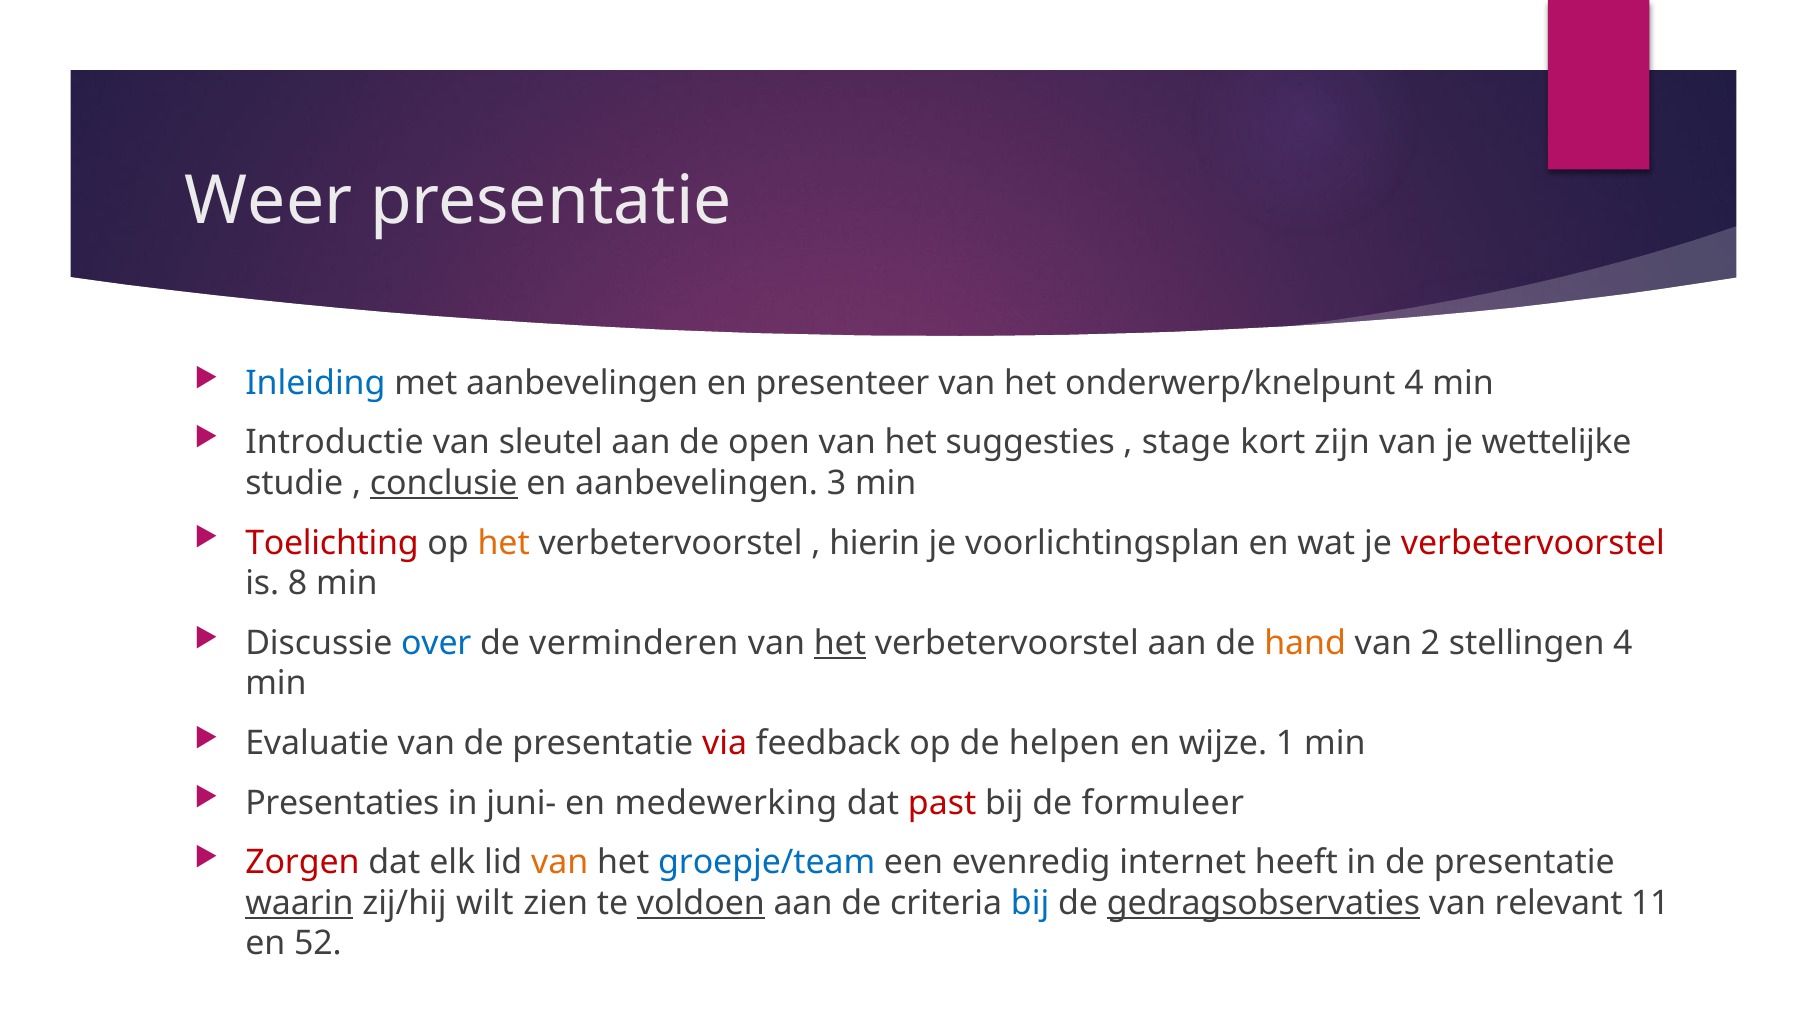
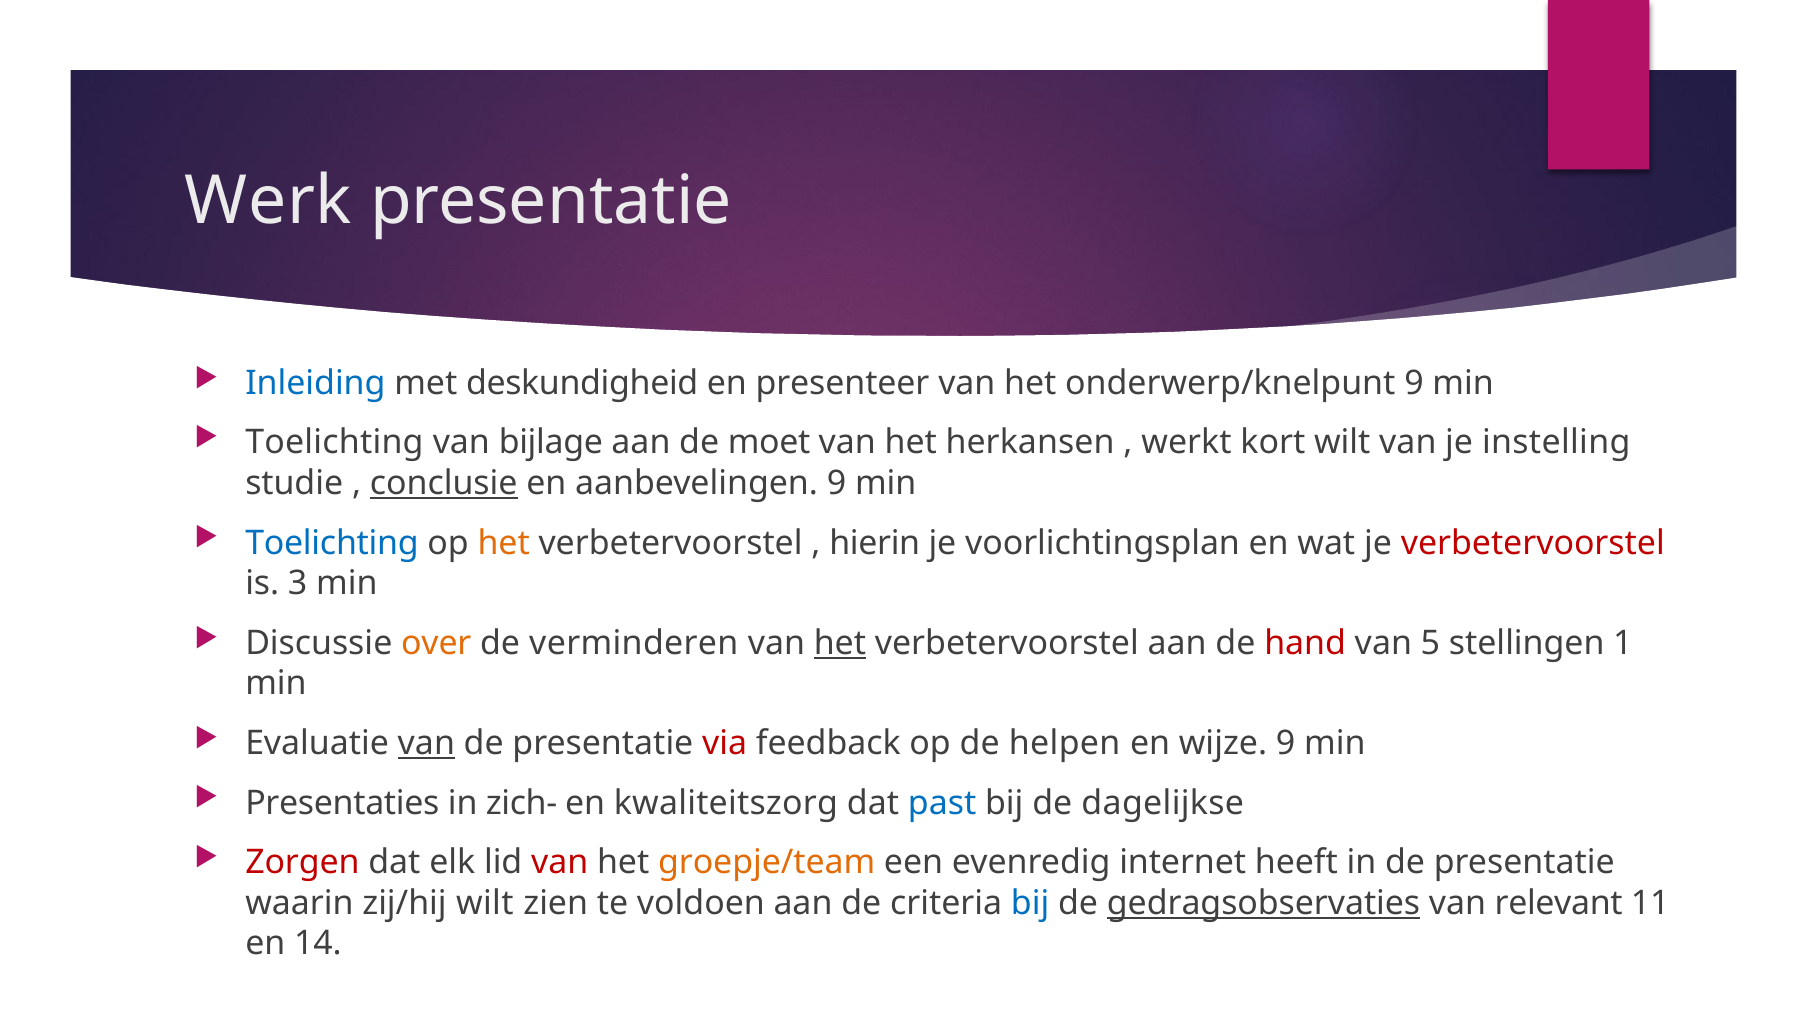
Weer: Weer -> Werk
met aanbevelingen: aanbevelingen -> deskundigheid
onderwerp/knelpunt 4: 4 -> 9
Introductie at (334, 443): Introductie -> Toelichting
sleutel: sleutel -> bijlage
open: open -> moet
suggesties: suggesties -> herkansen
stage: stage -> werkt
kort zijn: zijn -> wilt
wettelijke: wettelijke -> instelling
aanbevelingen 3: 3 -> 9
Toelichting at (332, 543) colour: red -> blue
8: 8 -> 3
over colour: blue -> orange
hand colour: orange -> red
2: 2 -> 5
stellingen 4: 4 -> 1
van at (426, 743) underline: none -> present
wijze 1: 1 -> 9
juni-: juni- -> zich-
medewerking: medewerking -> kwaliteitszorg
past colour: red -> blue
formuleer: formuleer -> dagelijkse
van at (560, 862) colour: orange -> red
groepje/team colour: blue -> orange
waarin underline: present -> none
voldoen underline: present -> none
52: 52 -> 14
